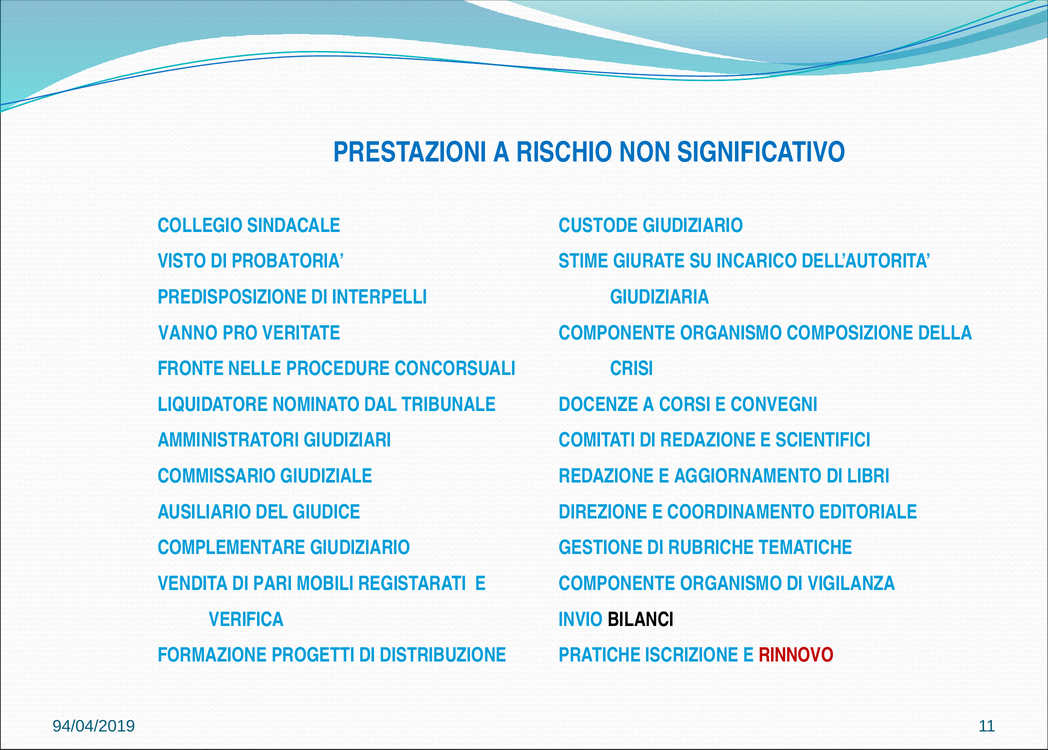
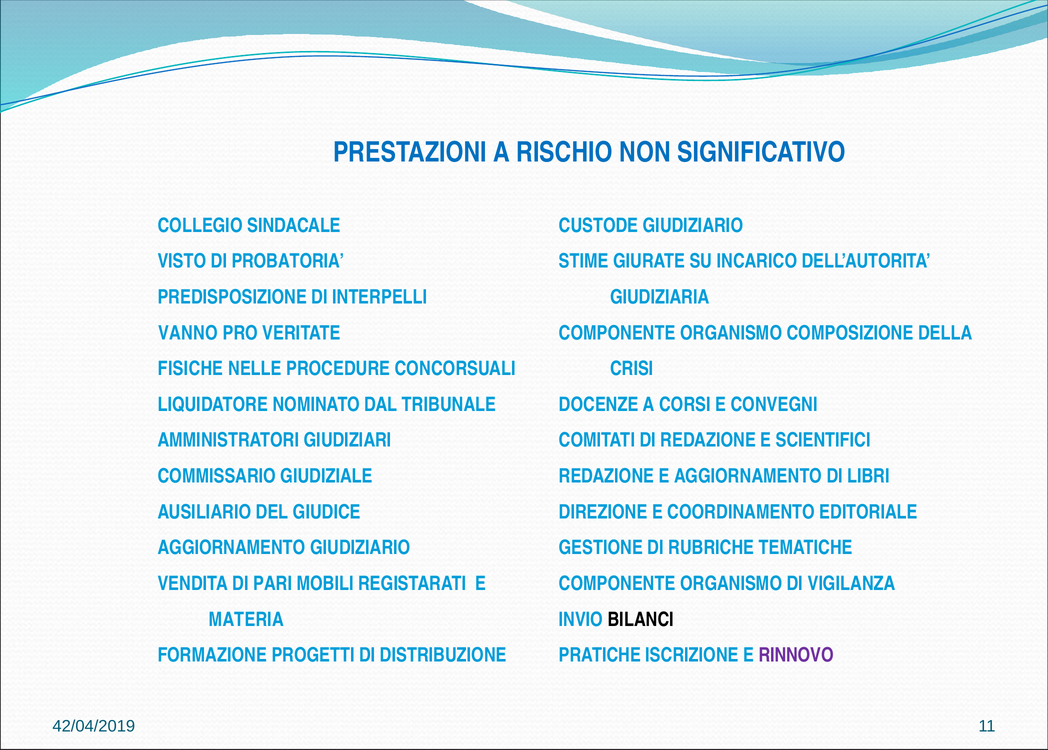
FRONTE: FRONTE -> FISICHE
COMPLEMENTARE at (232, 548): COMPLEMENTARE -> AGGIORNAMENTO
VERIFICA: VERIFICA -> MATERIA
RINNOVO colour: red -> purple
94/04/2019: 94/04/2019 -> 42/04/2019
